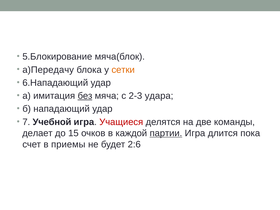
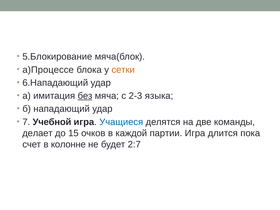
а)Передачу: а)Передачу -> а)Процессе
удара: удара -> языка
Учащиеся colour: red -> blue
партии underline: present -> none
приемы: приемы -> колонне
2:6: 2:6 -> 2:7
